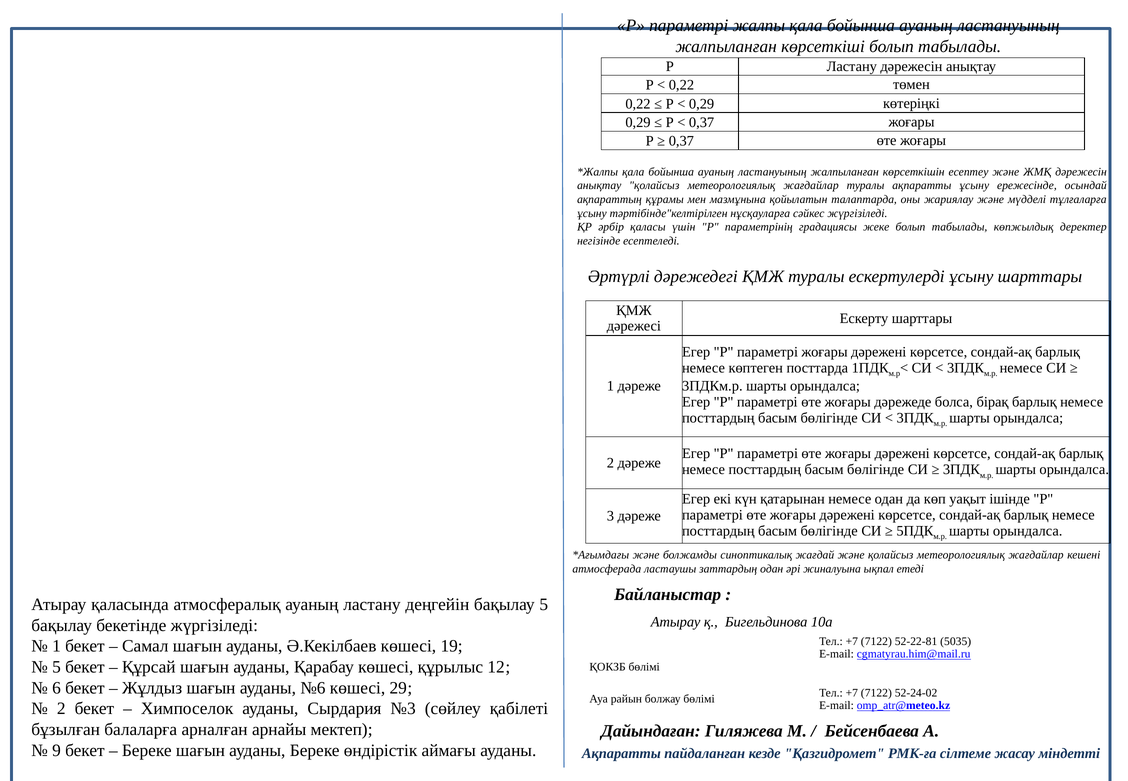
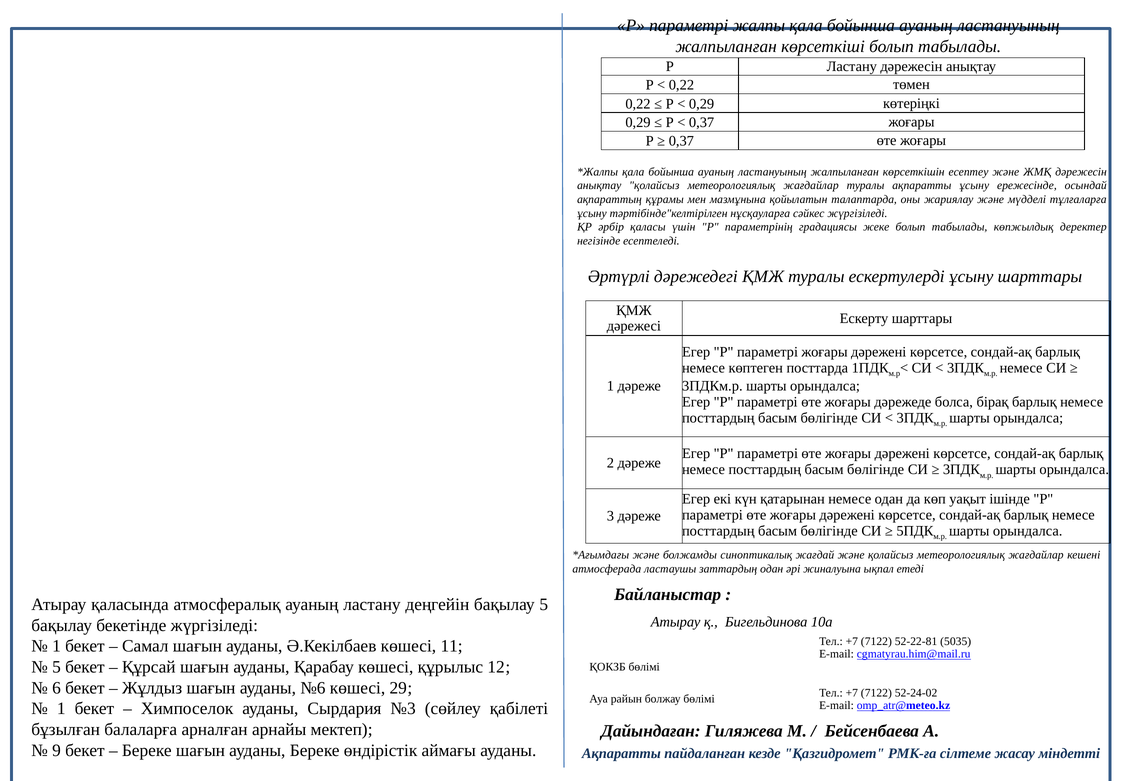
19: 19 -> 11
2 at (61, 709): 2 -> 1
